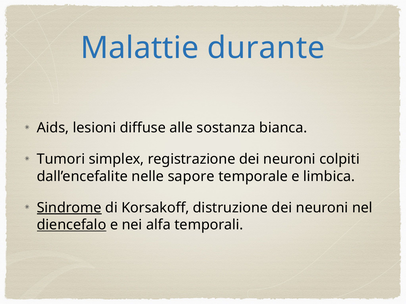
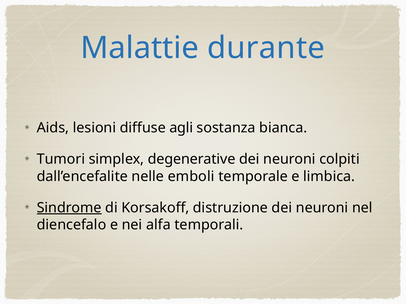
alle: alle -> agli
registrazione: registrazione -> degenerative
sapore: sapore -> emboli
diencefalo underline: present -> none
